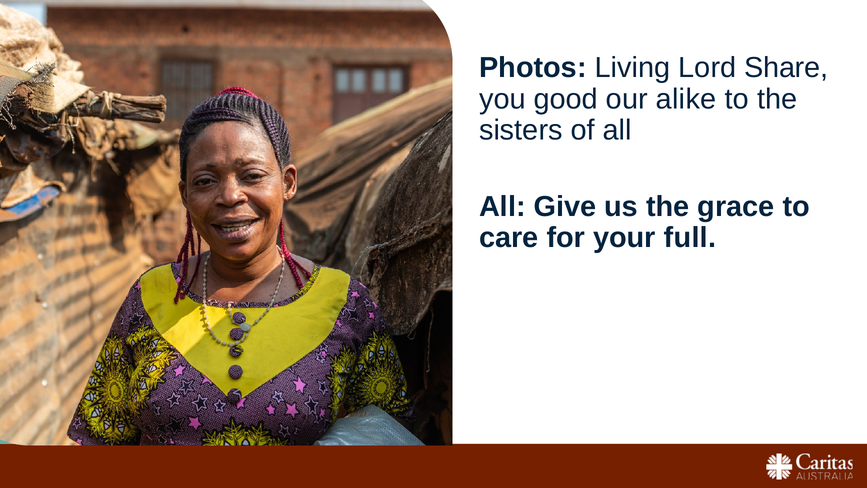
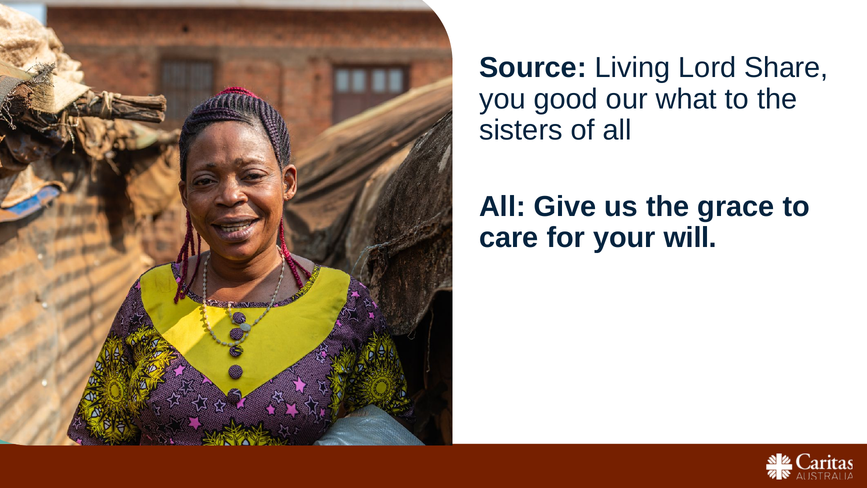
Photos: Photos -> Source
alike: alike -> what
full: full -> will
